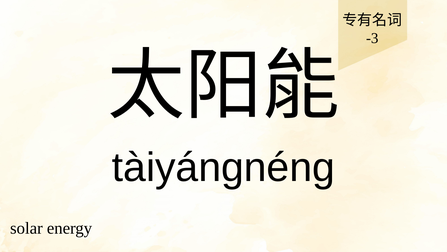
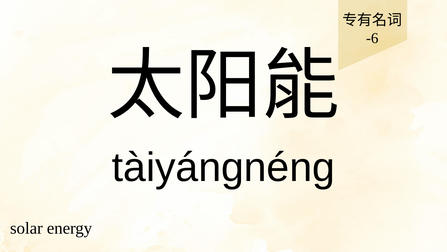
-3: -3 -> -6
